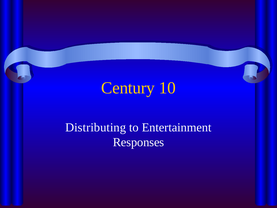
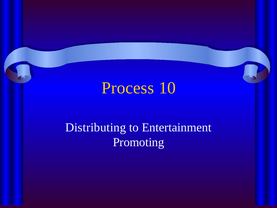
Century: Century -> Process
Responses: Responses -> Promoting
